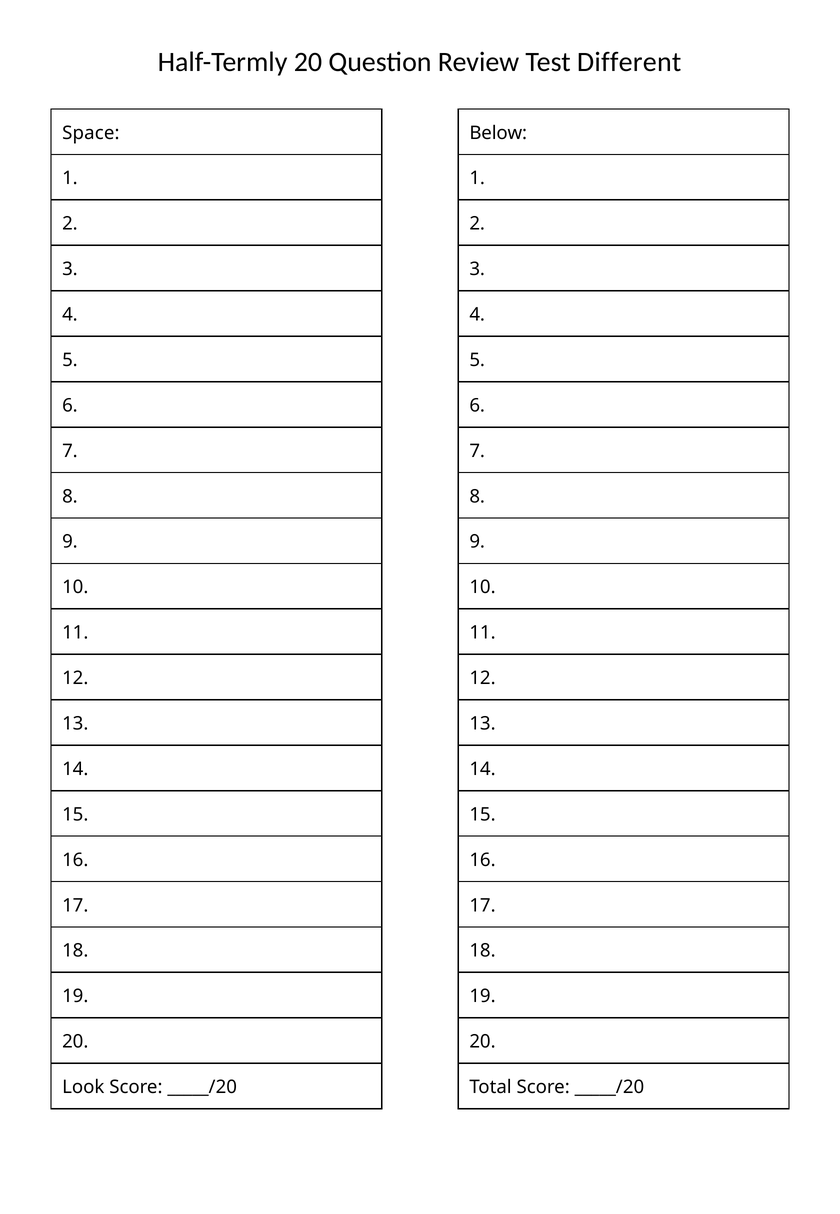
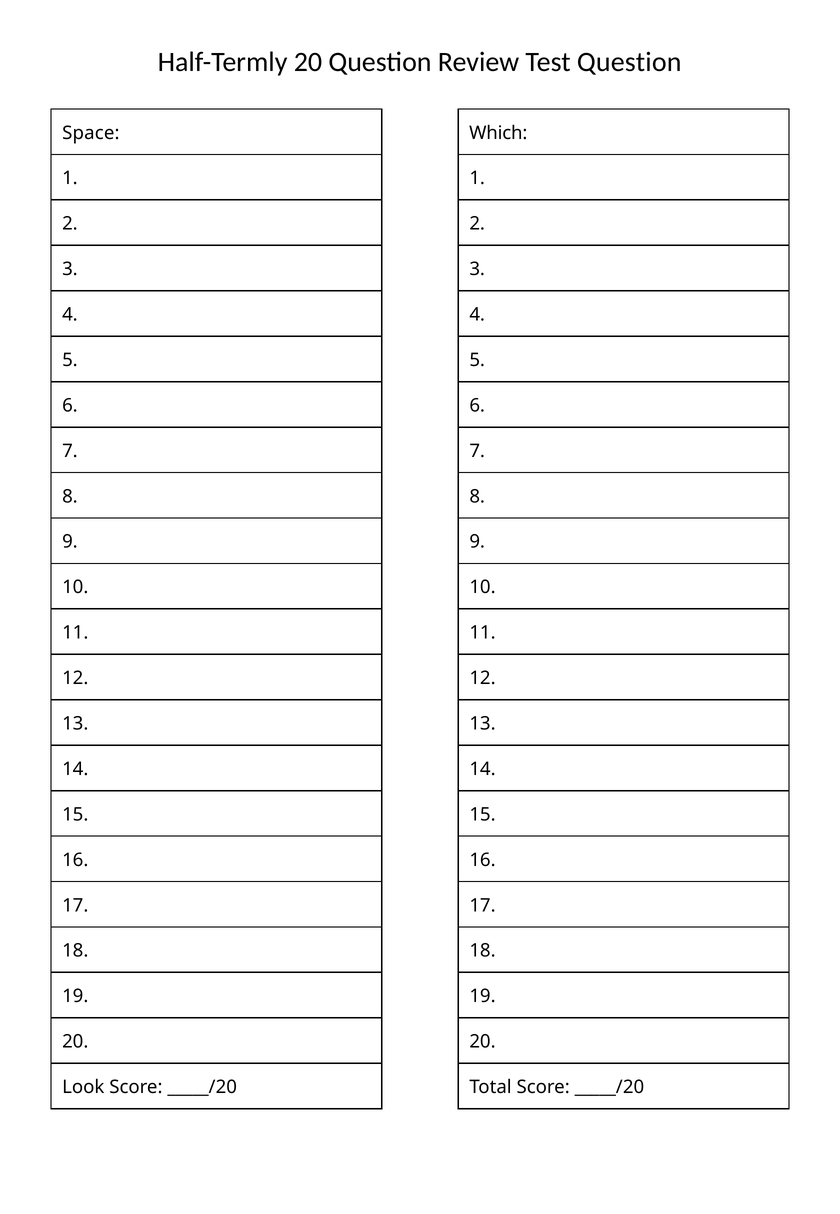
Test Different: Different -> Question
Below: Below -> Which
